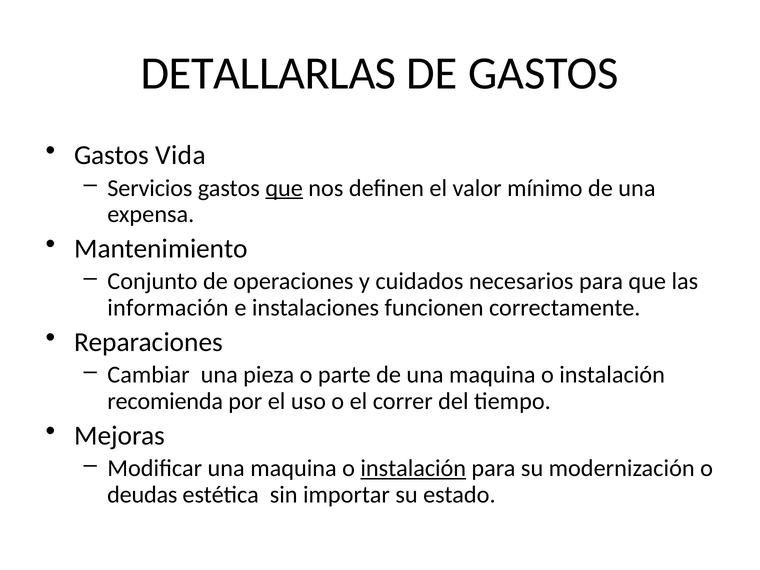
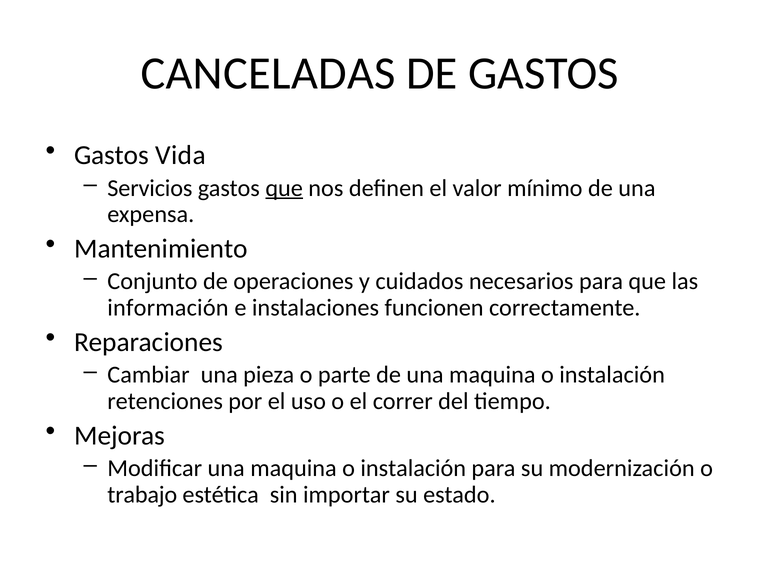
DETALLARLAS: DETALLARLAS -> CANCELADAS
recomienda: recomienda -> retenciones
instalación at (413, 468) underline: present -> none
deudas: deudas -> trabajo
